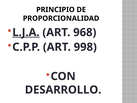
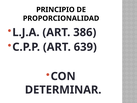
L.J.A underline: present -> none
968: 968 -> 386
998: 998 -> 639
DESARROLLO: DESARROLLO -> DETERMINAR
